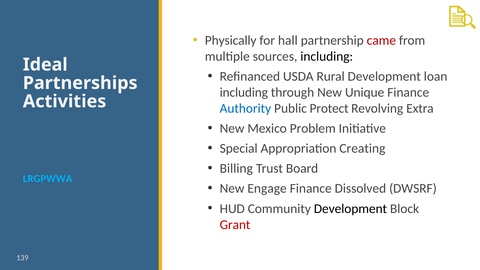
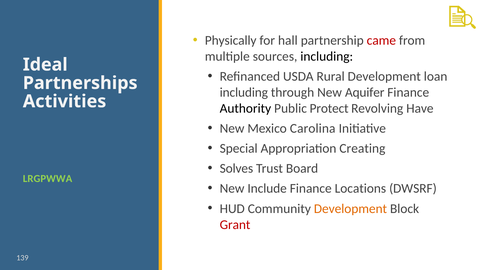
Unique: Unique -> Aquifer
Authority colour: blue -> black
Extra: Extra -> Have
Problem: Problem -> Carolina
Billing: Billing -> Solves
LRGPWWA colour: light blue -> light green
Engage: Engage -> Include
Dissolved: Dissolved -> Locations
Development at (350, 209) colour: black -> orange
